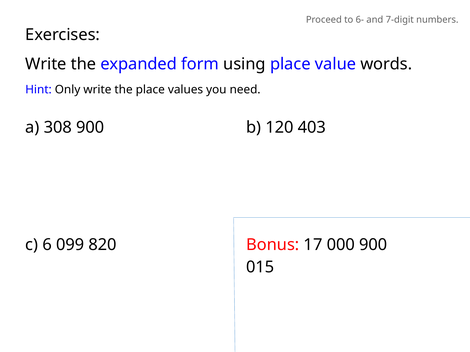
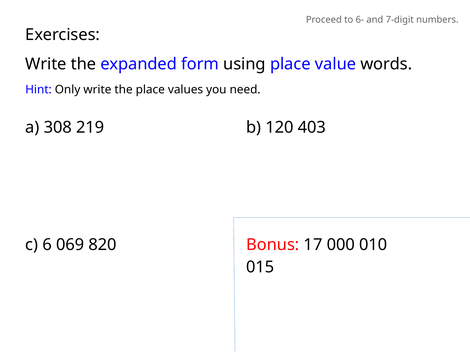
308 900: 900 -> 219
099: 099 -> 069
000 900: 900 -> 010
